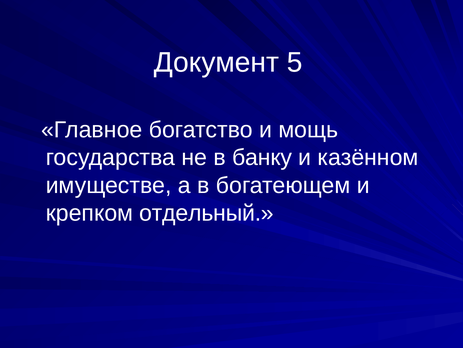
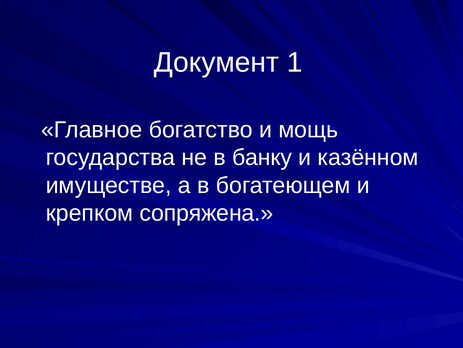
5: 5 -> 1
отдельный: отдельный -> сопряжена
